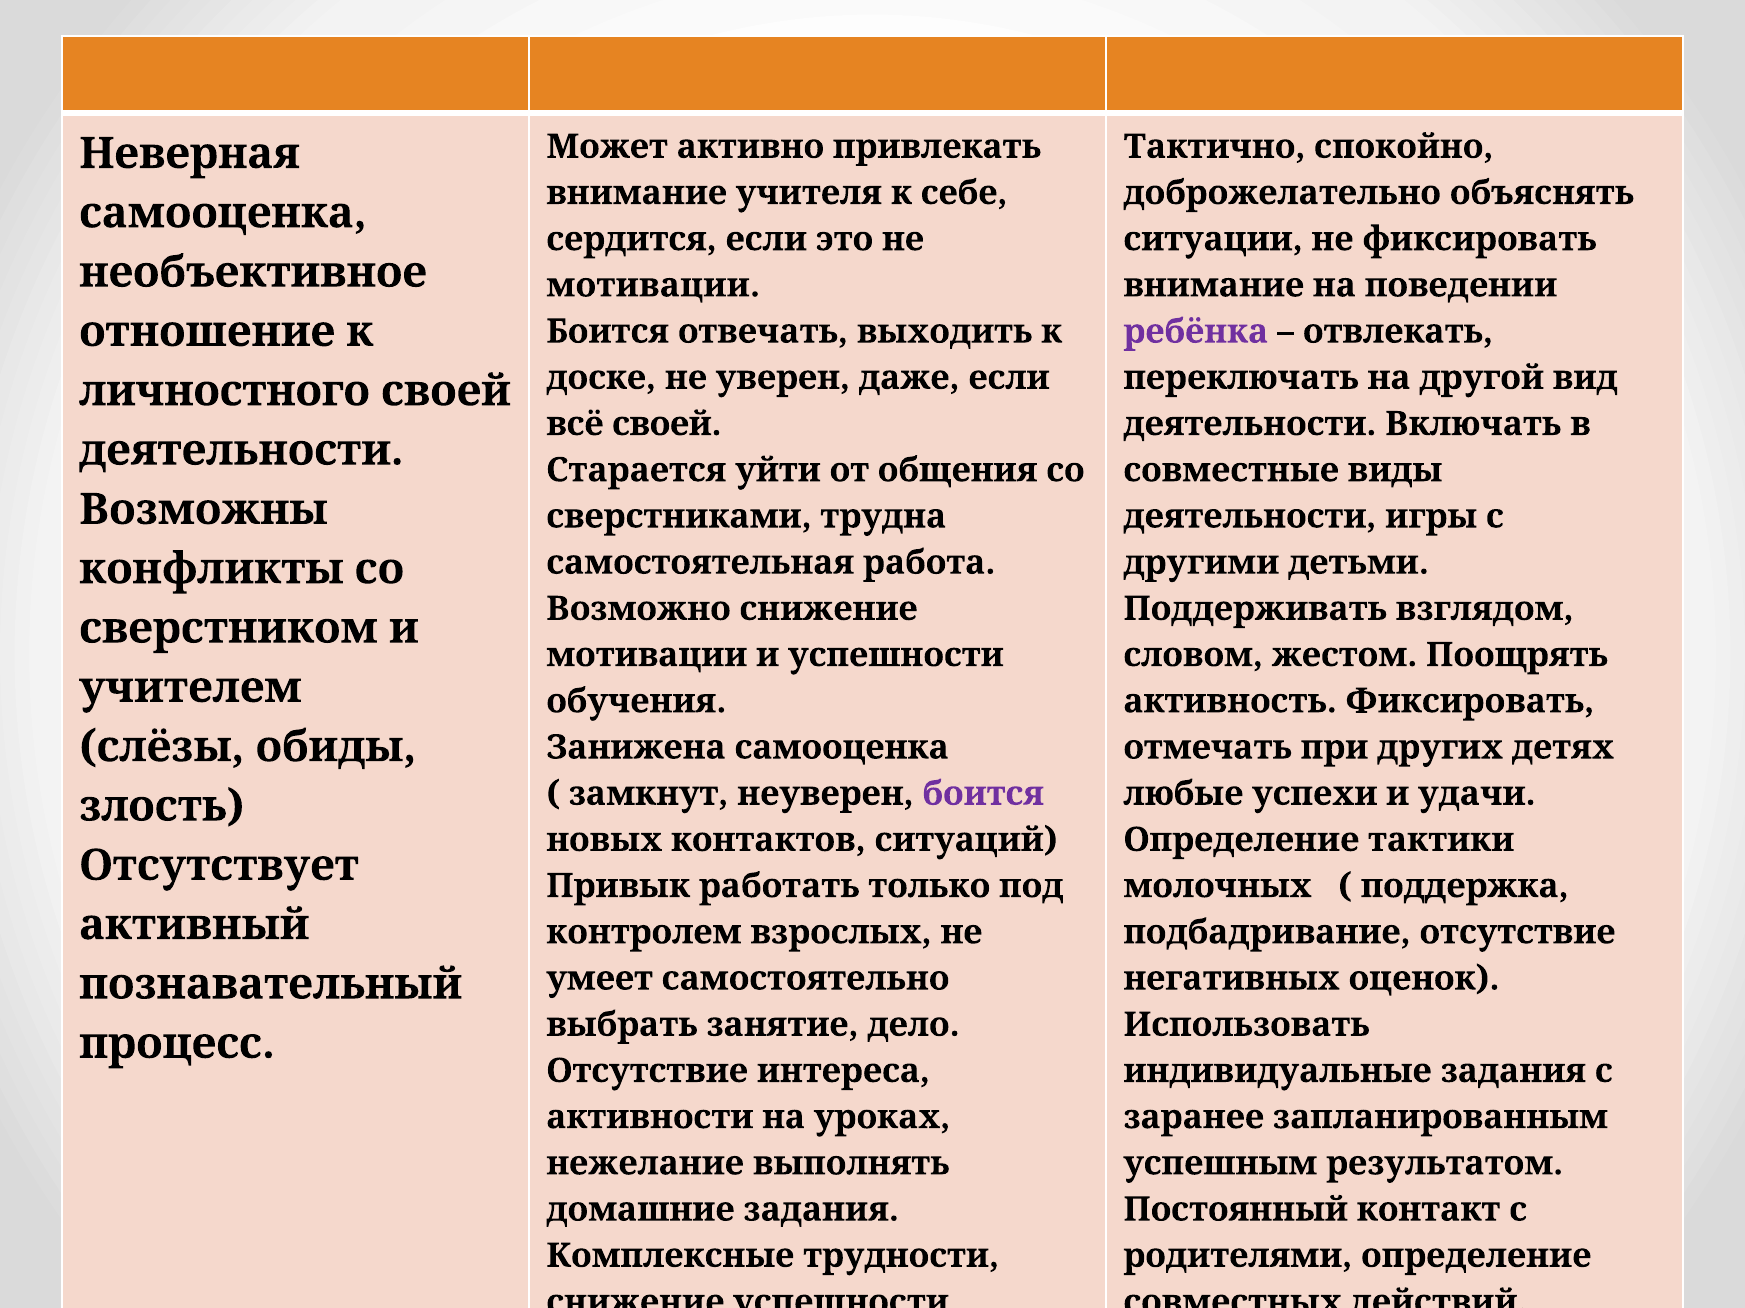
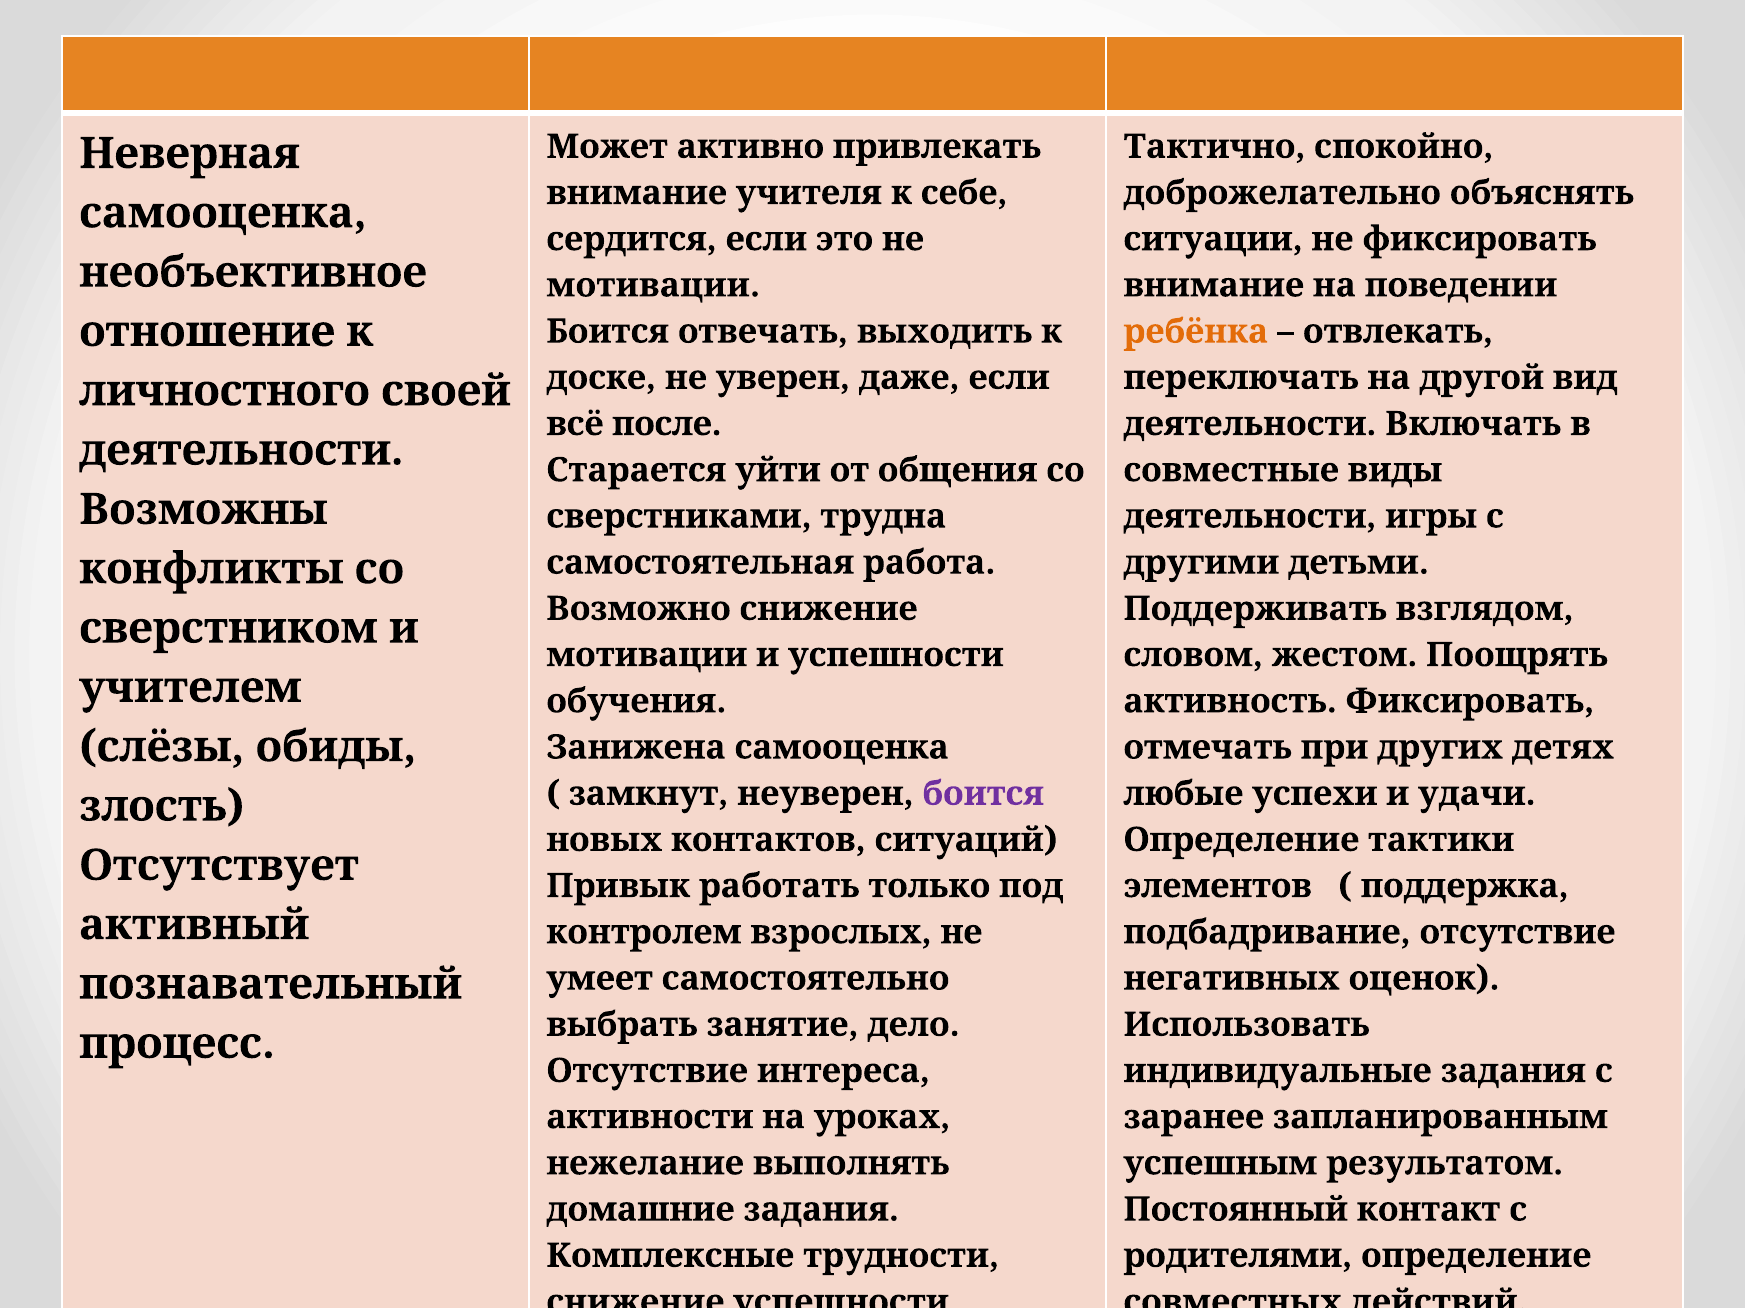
ребёнка colour: purple -> orange
всё своей: своей -> после
молочных: молочных -> элементов
